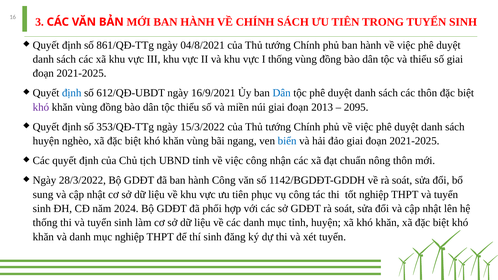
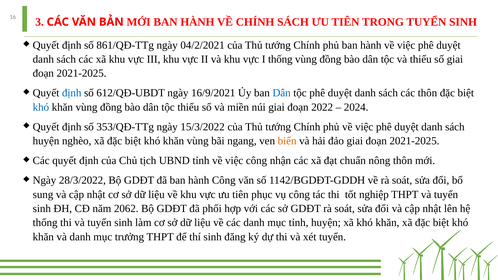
04/8/2021: 04/8/2021 -> 04/2/2021
khó at (41, 107) colour: purple -> blue
2013: 2013 -> 2022
2095: 2095 -> 2024
biển colour: blue -> orange
2024: 2024 -> 2062
mục nghiệp: nghiệp -> trưởng
